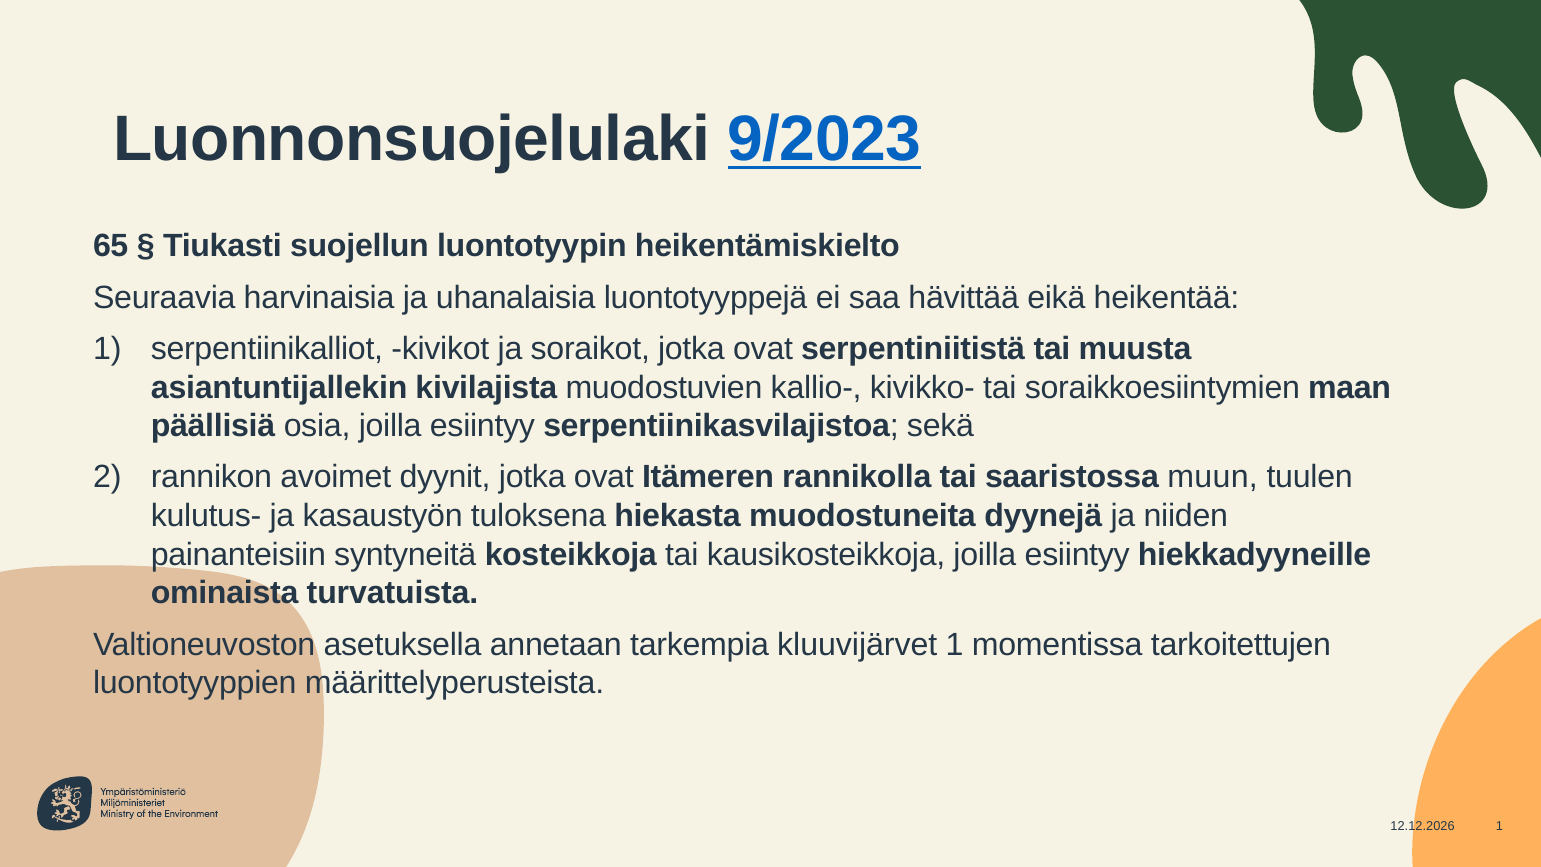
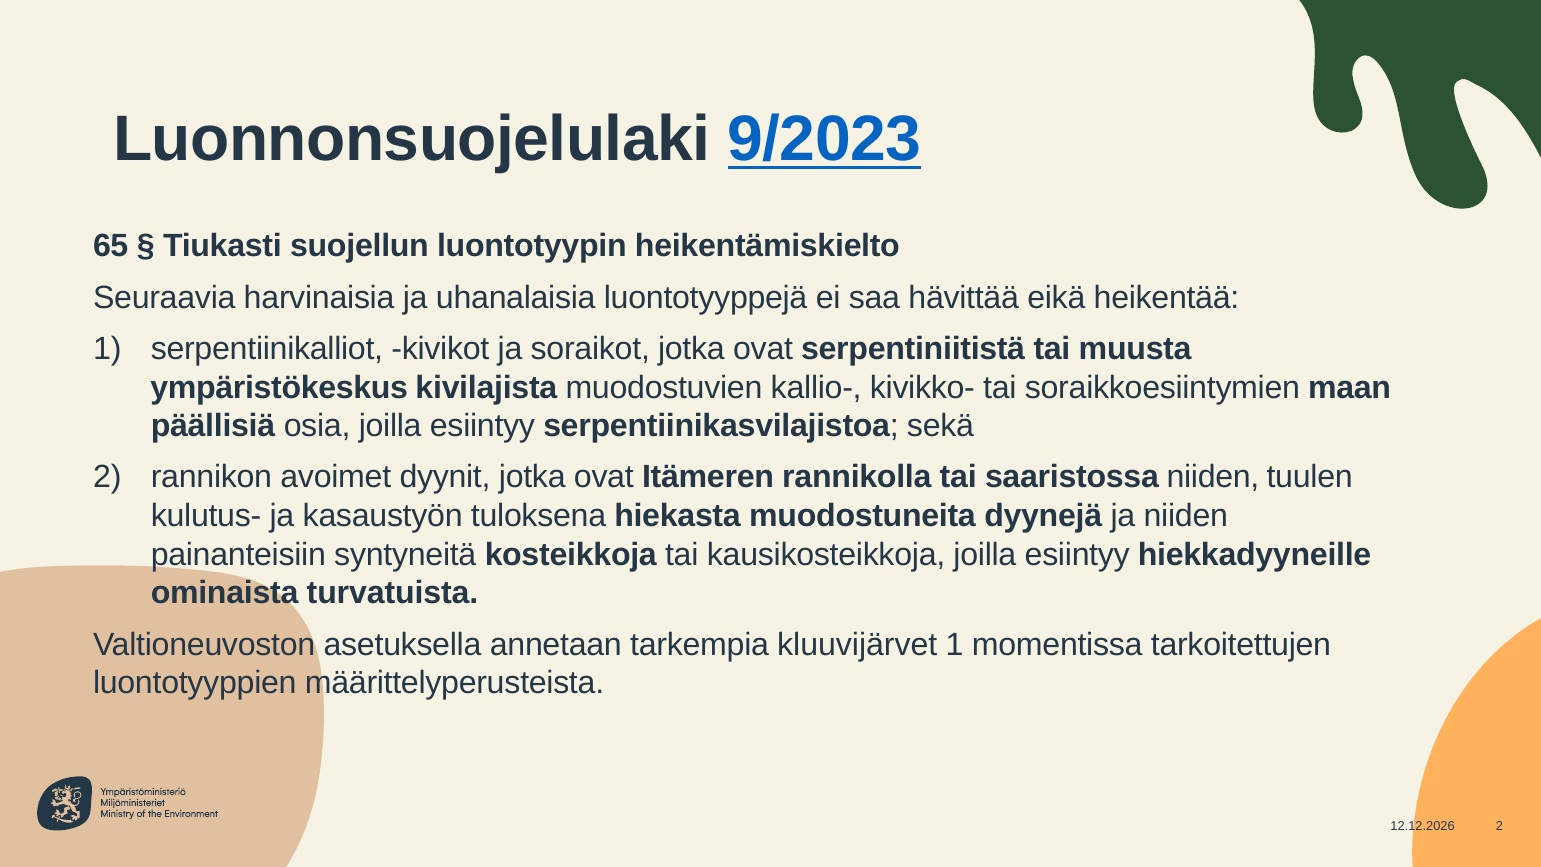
asiantuntijallekin: asiantuntijallekin -> ympäristökeskus
saaristossa muun: muun -> niiden
1 at (1499, 826): 1 -> 2
